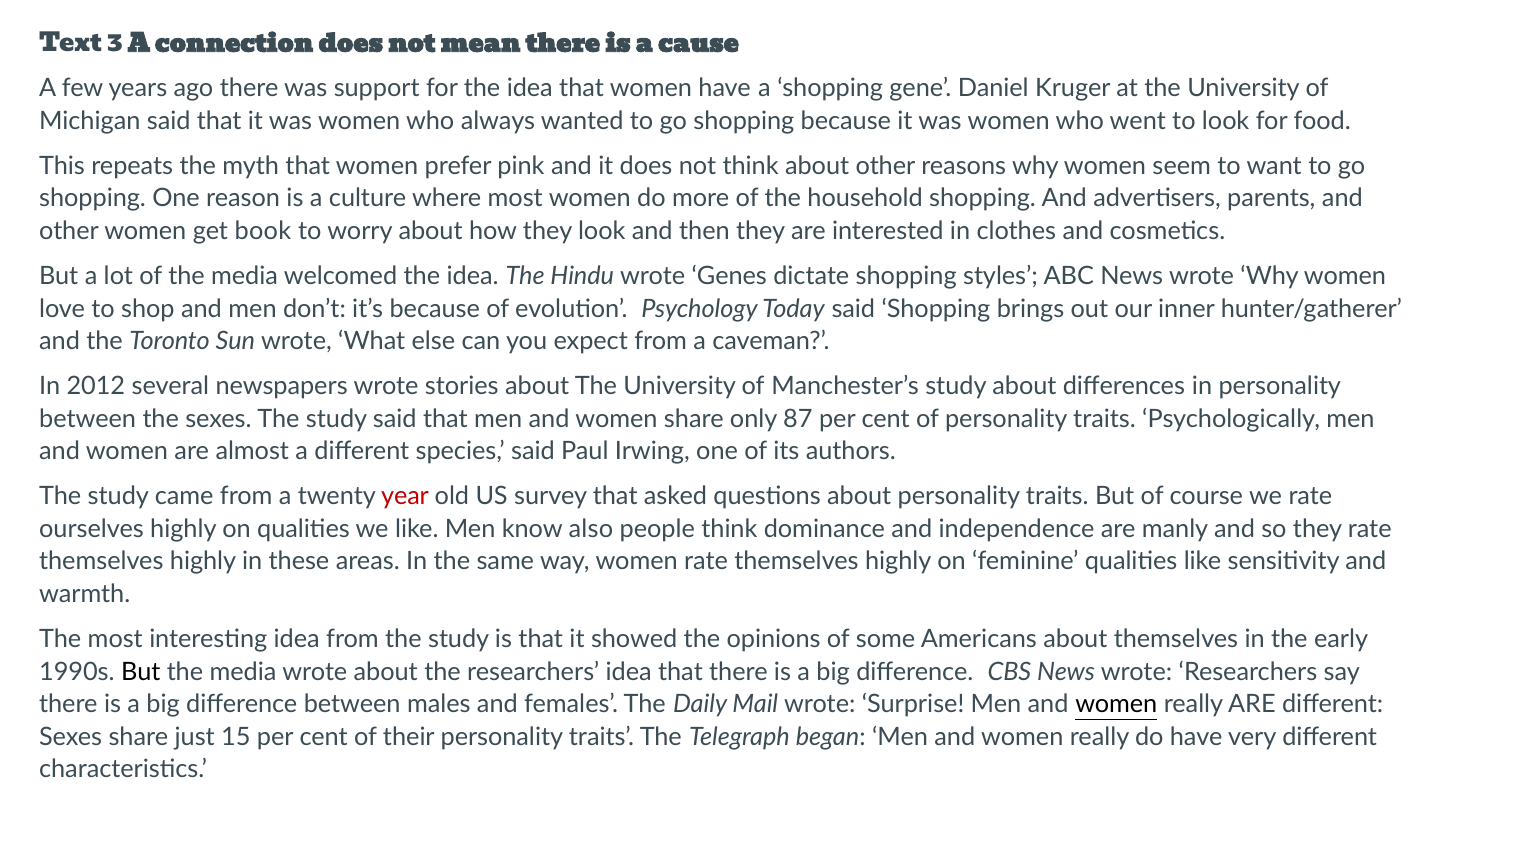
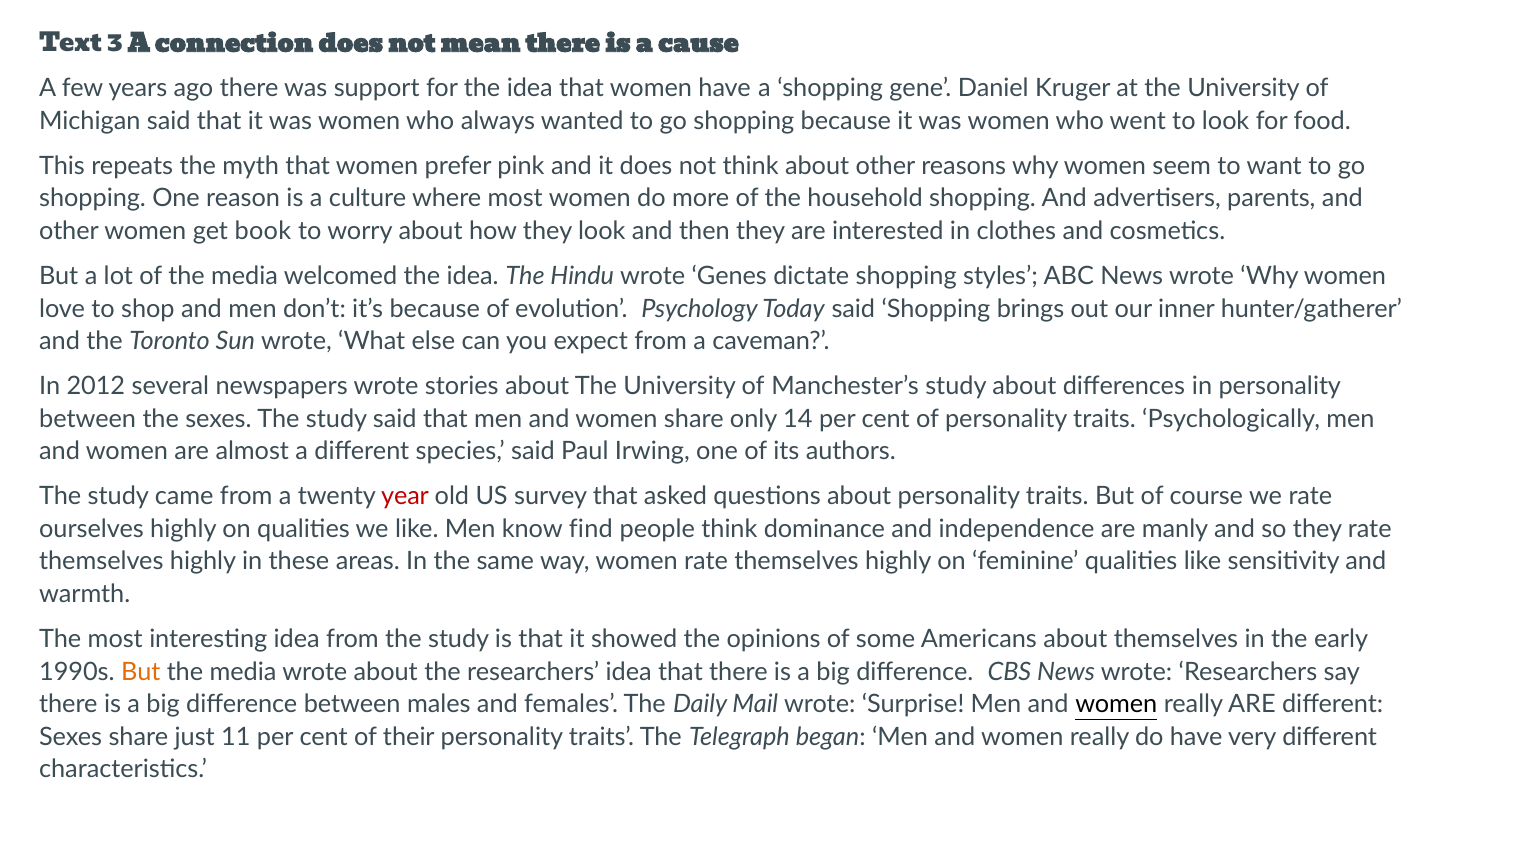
87: 87 -> 14
also: also -> find
But at (141, 672) colour: black -> orange
15: 15 -> 11
